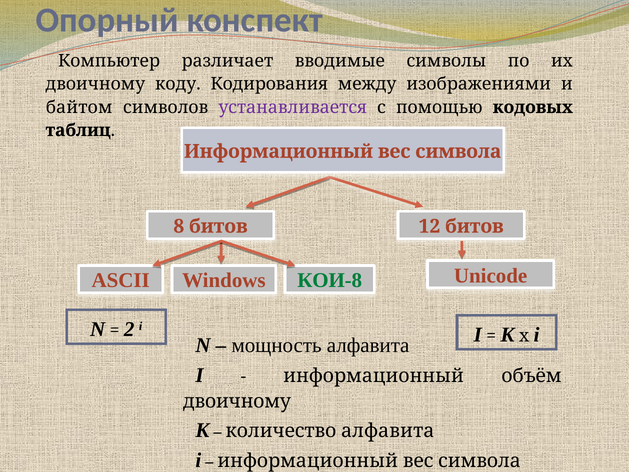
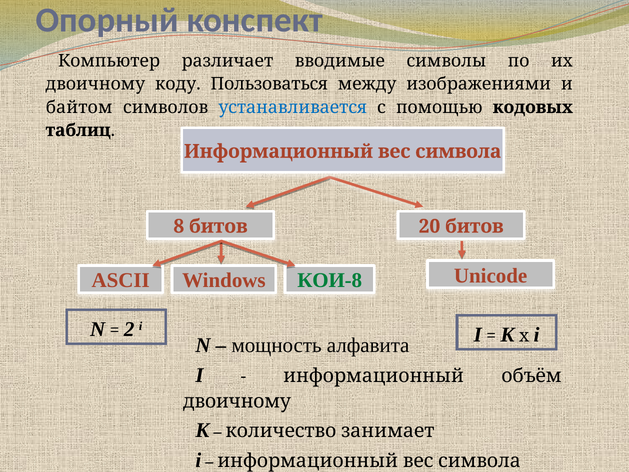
Кодирования: Кодирования -> Пользоваться
устанавливается colour: purple -> blue
12: 12 -> 20
количество алфавита: алфавита -> занимает
